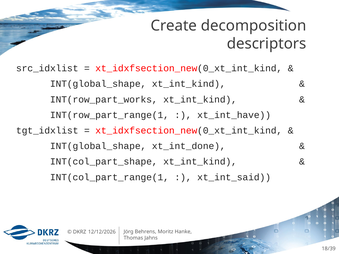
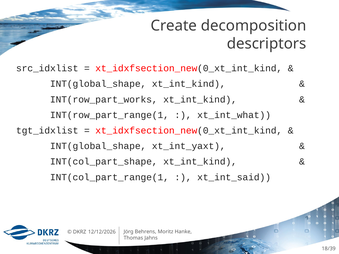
xt_int_have: xt_int_have -> xt_int_what
xt_int_done: xt_int_done -> xt_int_yaxt
